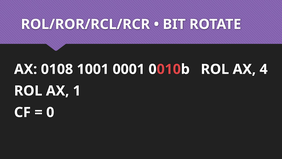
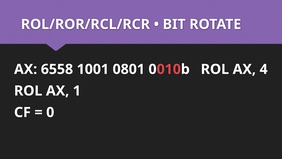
0108: 0108 -> 6558
0001: 0001 -> 0801
